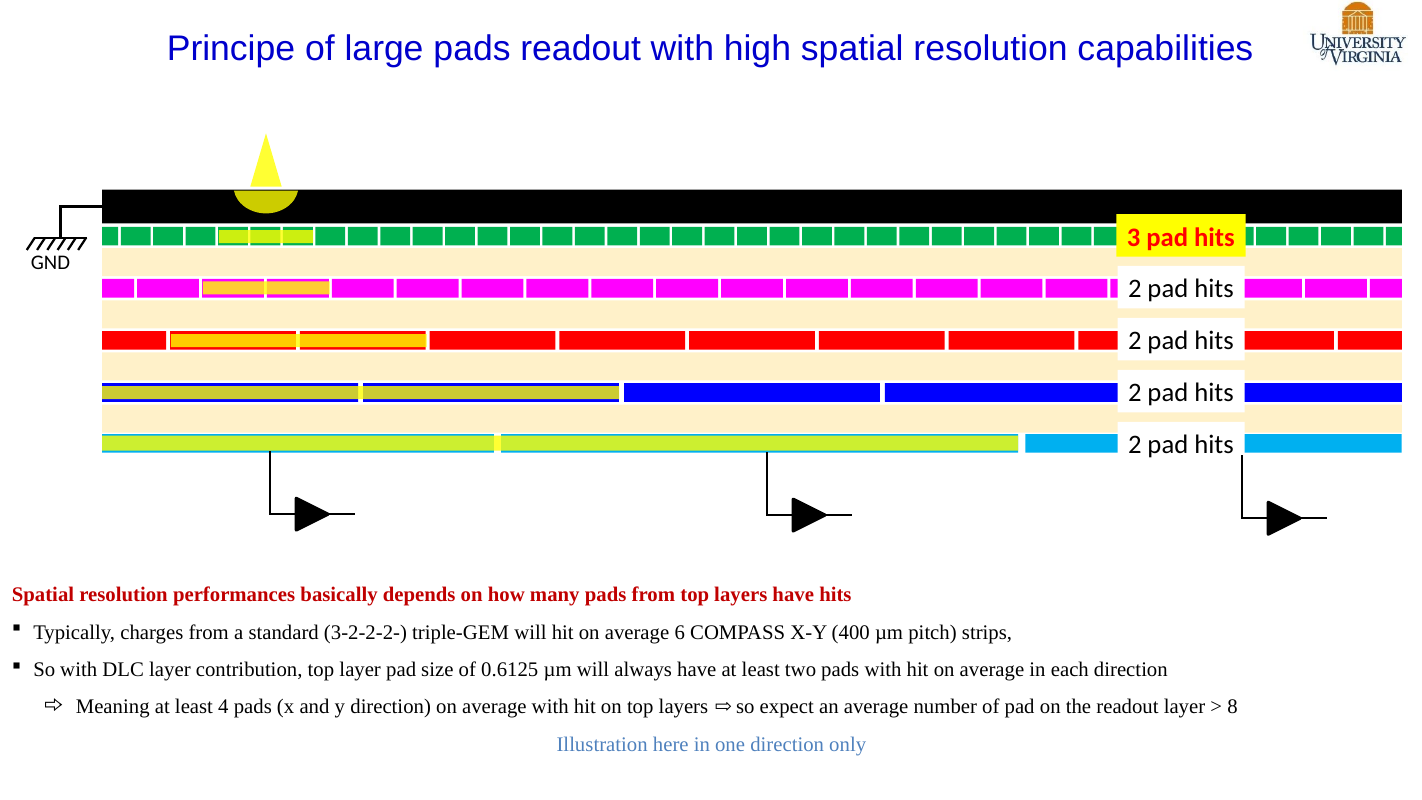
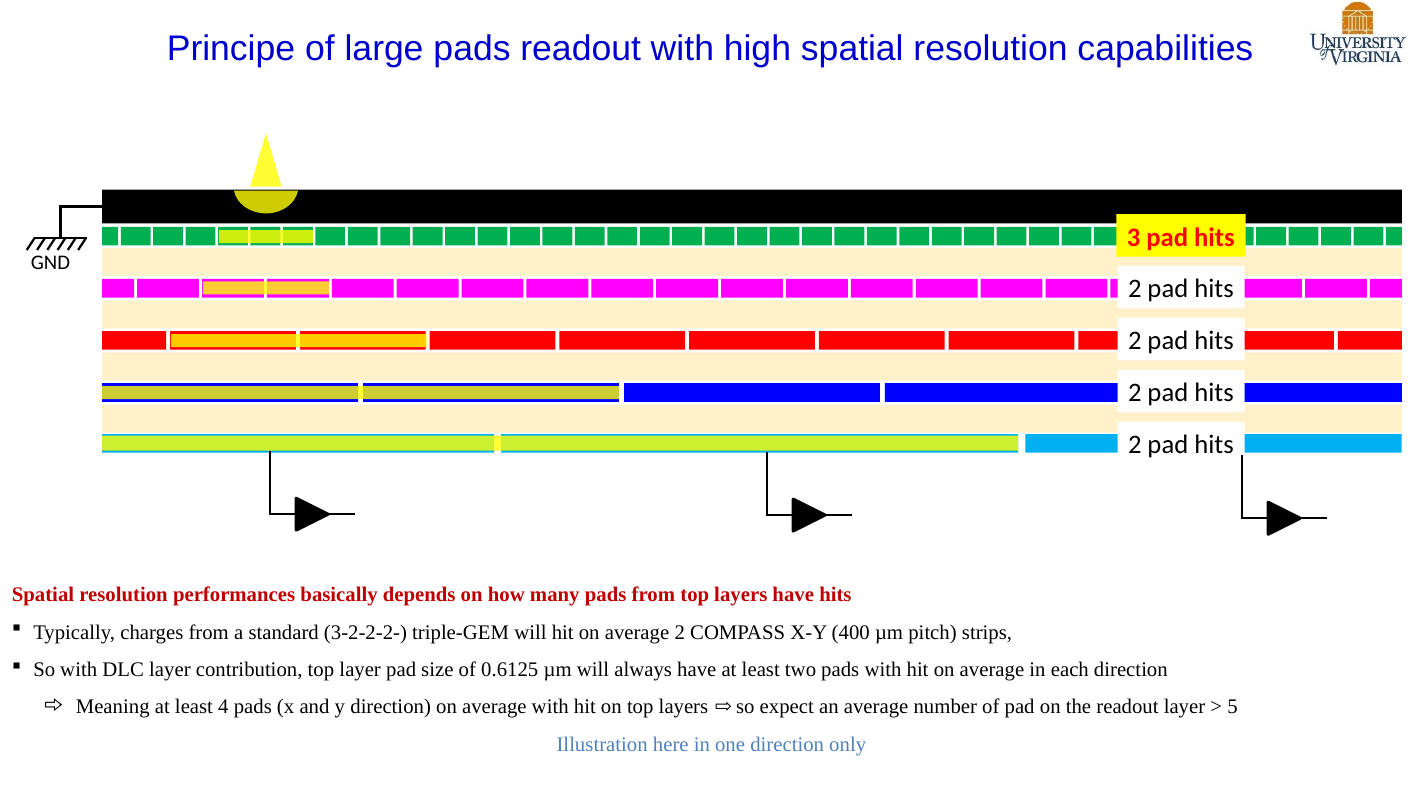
average 6: 6 -> 2
8: 8 -> 5
